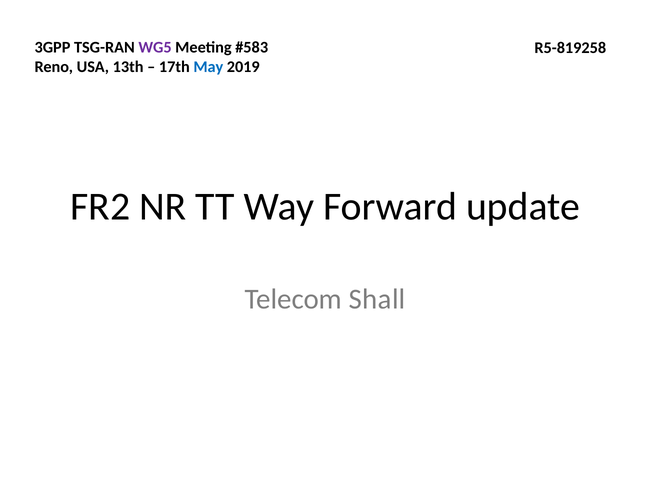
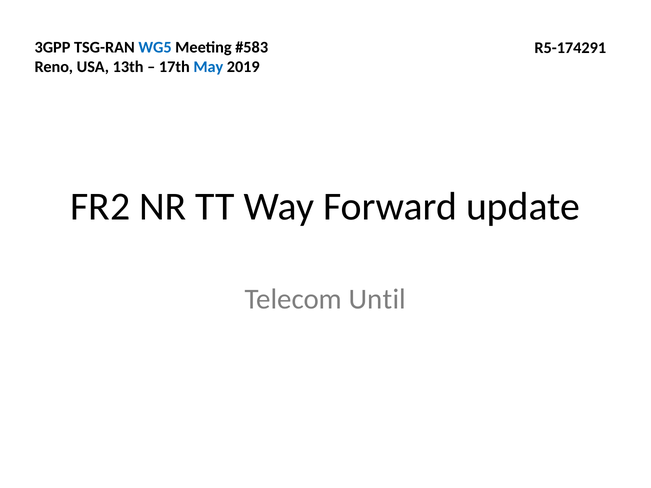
WG5 colour: purple -> blue
R5-819258: R5-819258 -> R5-174291
Shall: Shall -> Until
